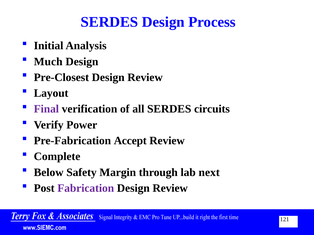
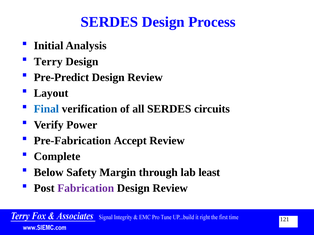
Much: Much -> Terry
Pre-Closest: Pre-Closest -> Pre-Predict
Final colour: purple -> blue
next: next -> least
